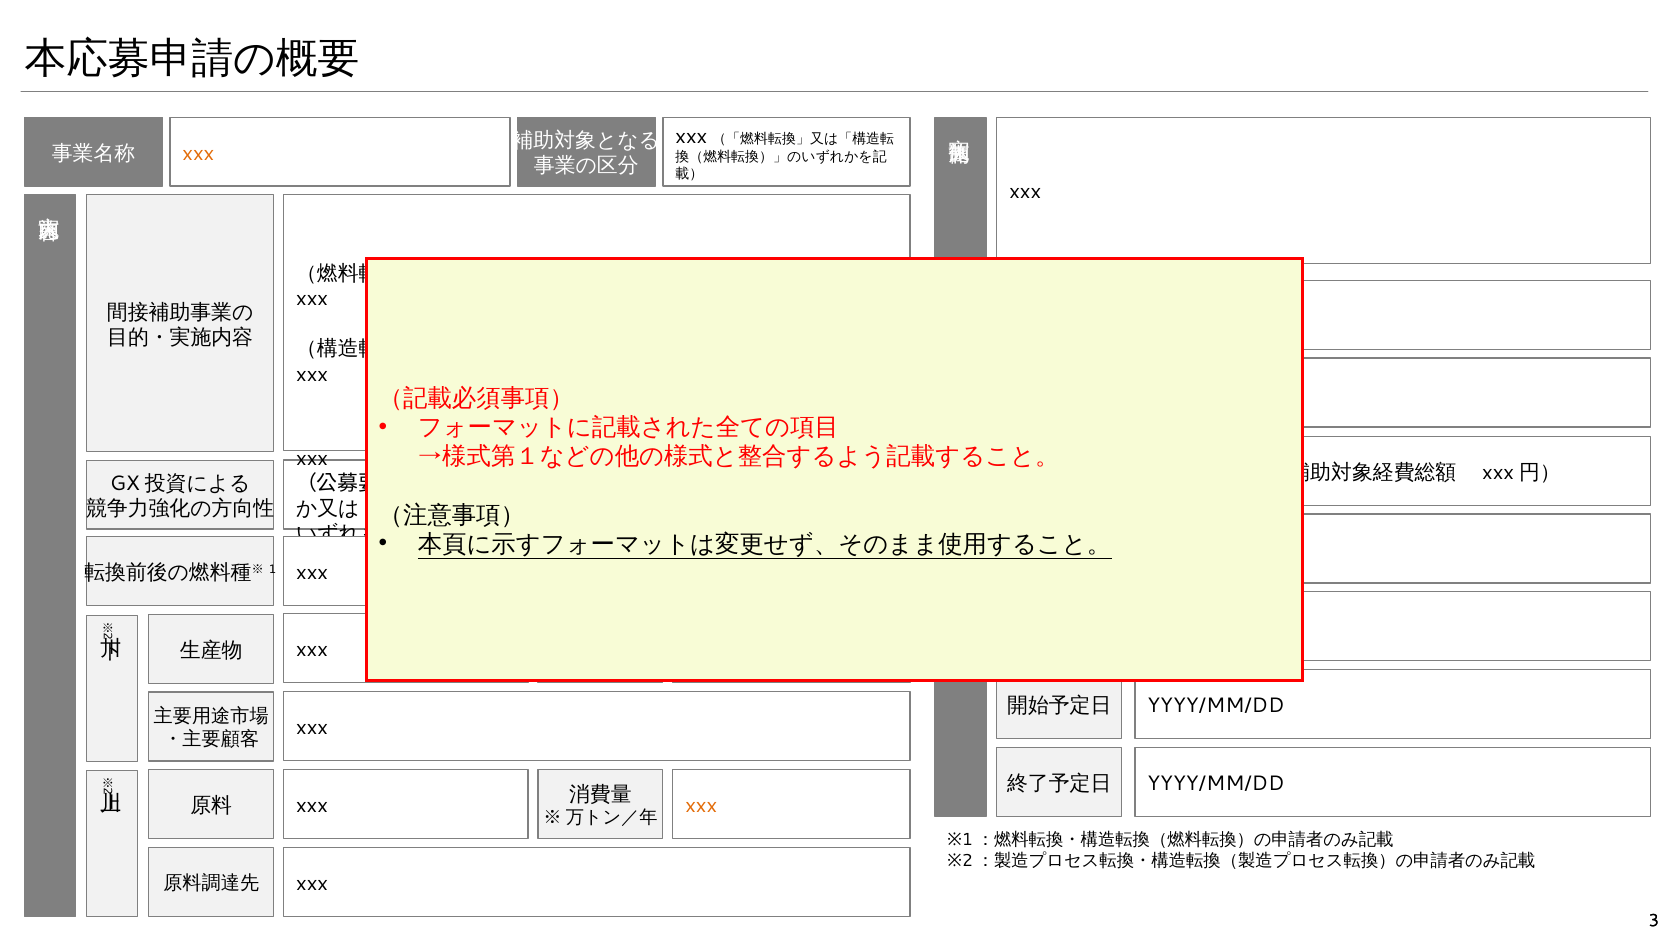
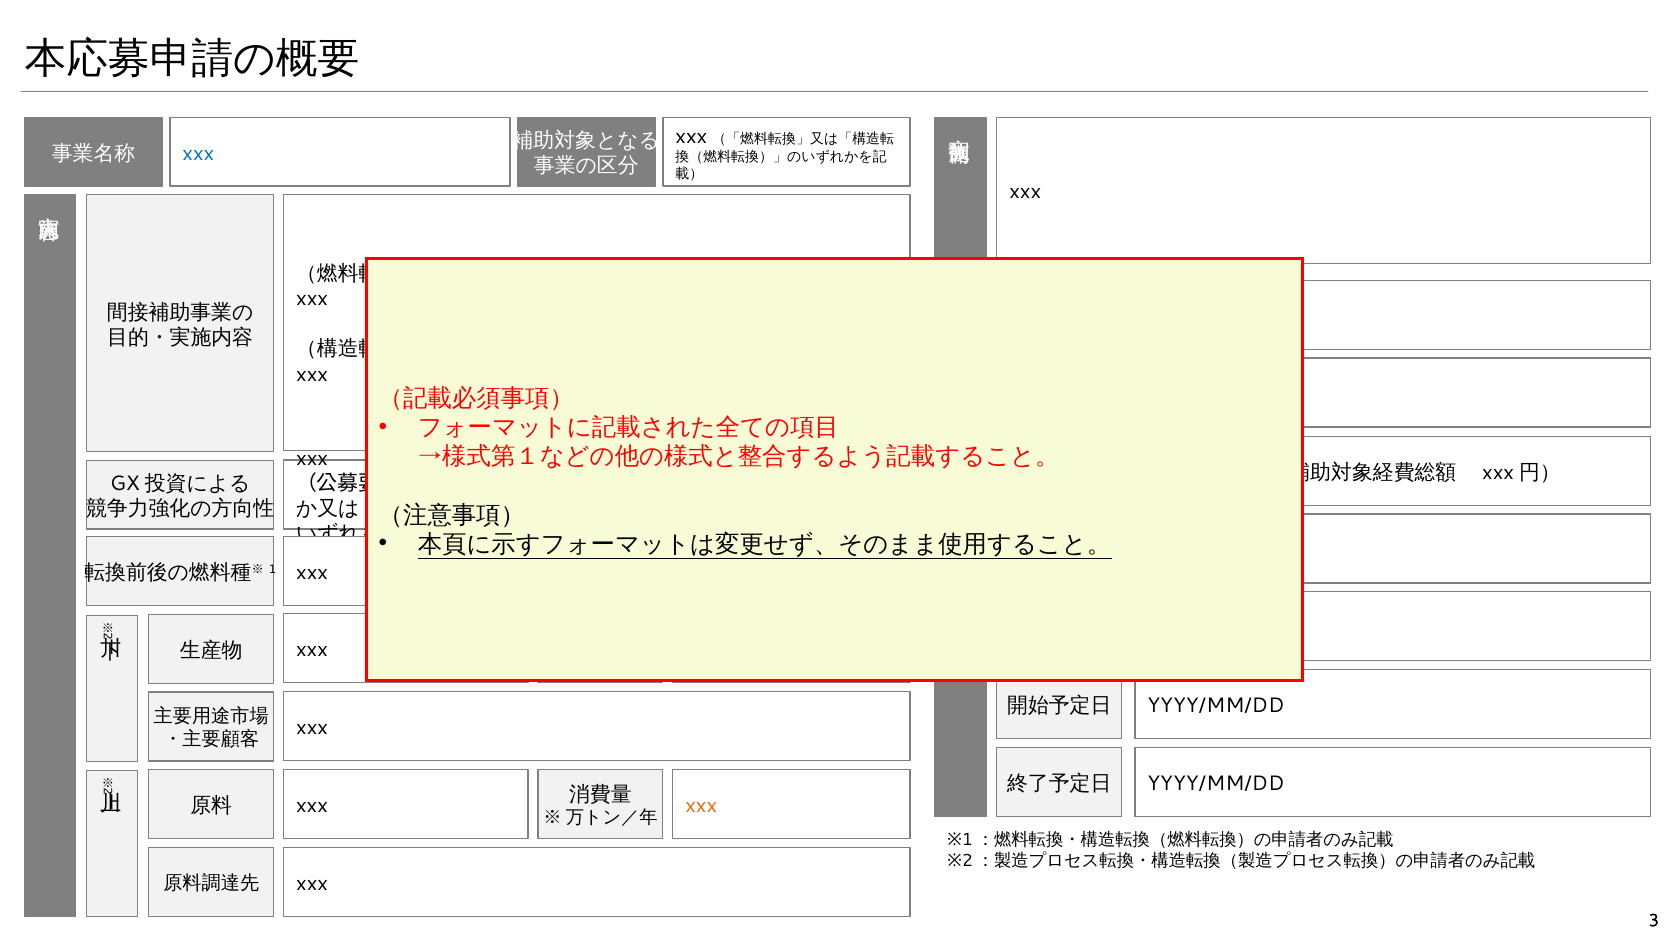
xxx at (198, 153) colour: orange -> blue
